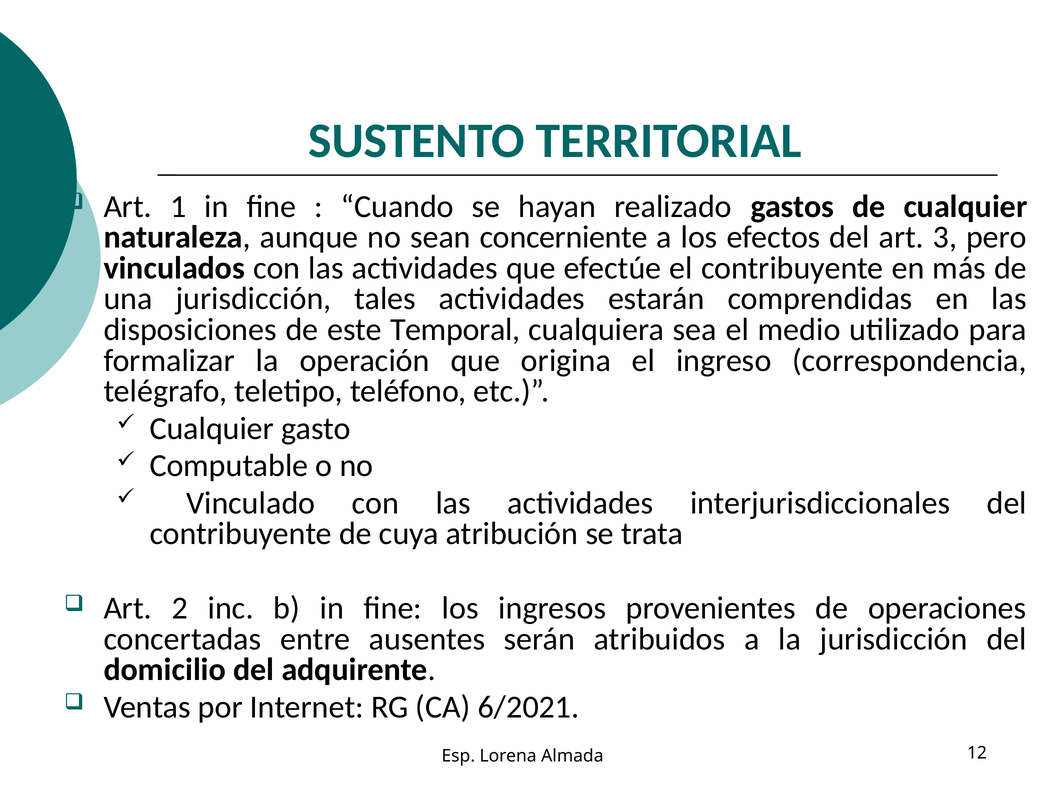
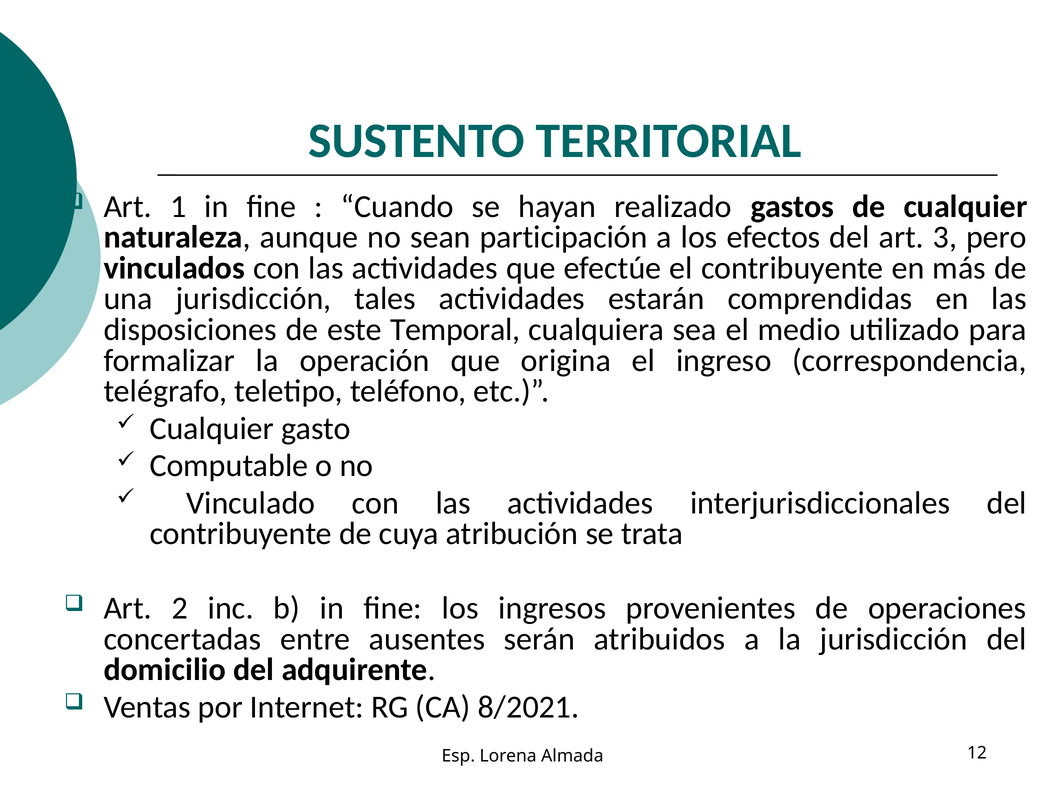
concerniente: concerniente -> participación
6/2021: 6/2021 -> 8/2021
